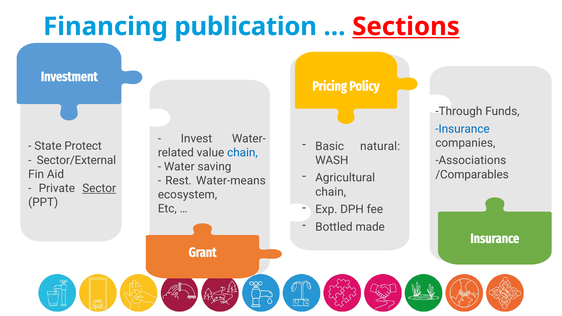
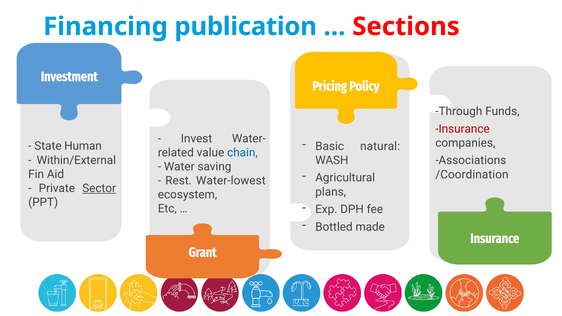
Sections underline: present -> none
Insurance at (463, 129) colour: blue -> red
Protect: Protect -> Human
Sector/External: Sector/External -> Within/External
/Comparables: /Comparables -> /Coordination
Water-means: Water-means -> Water-lowest
chain at (331, 192): chain -> plans
